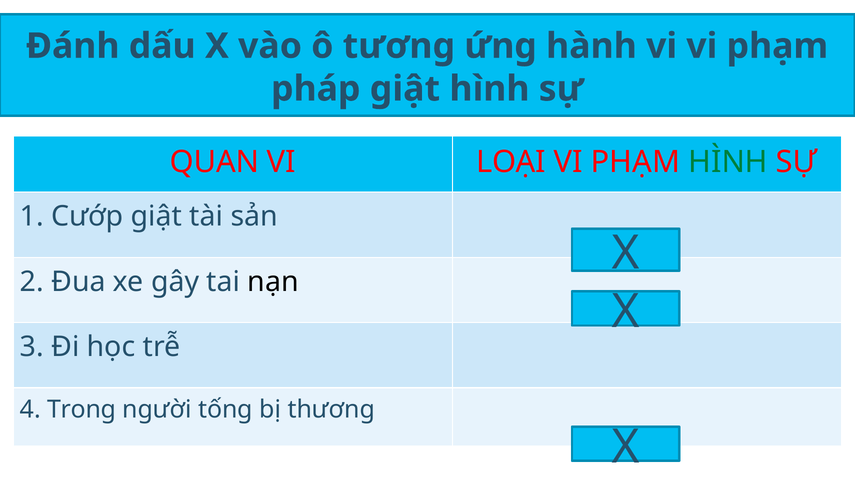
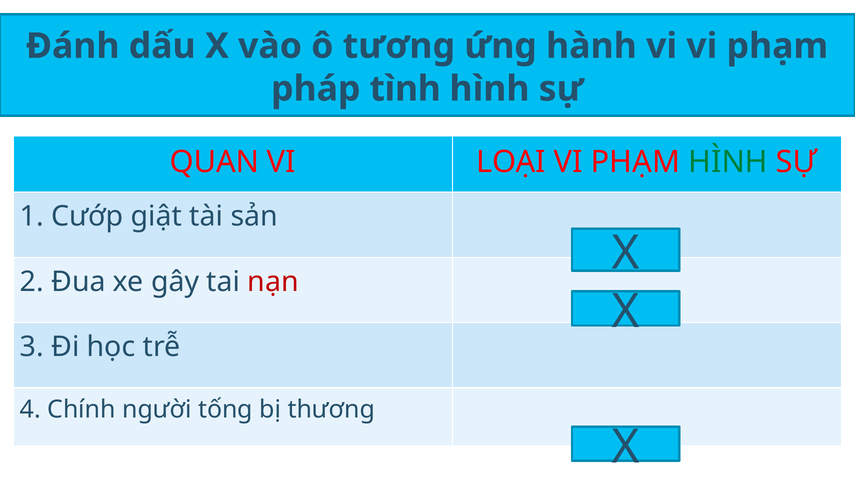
pháp giật: giật -> tình
nạn colour: black -> red
Trong: Trong -> Chính
